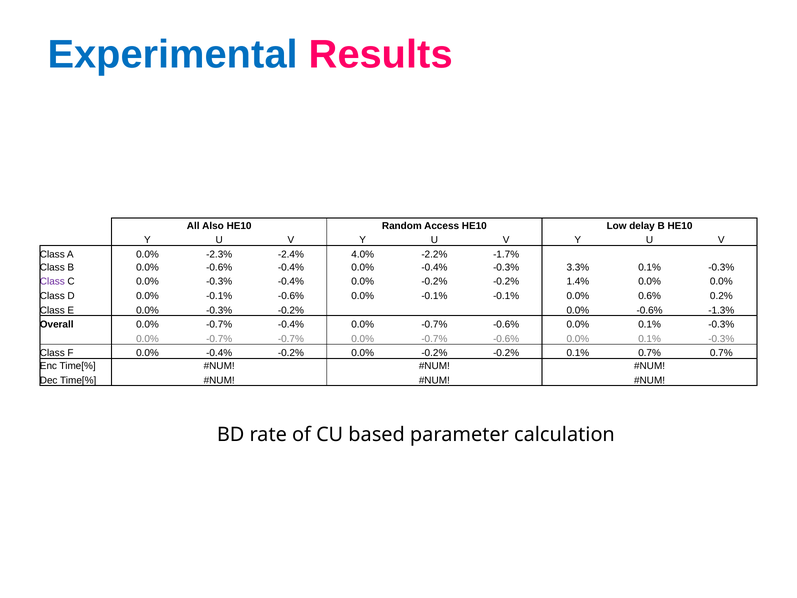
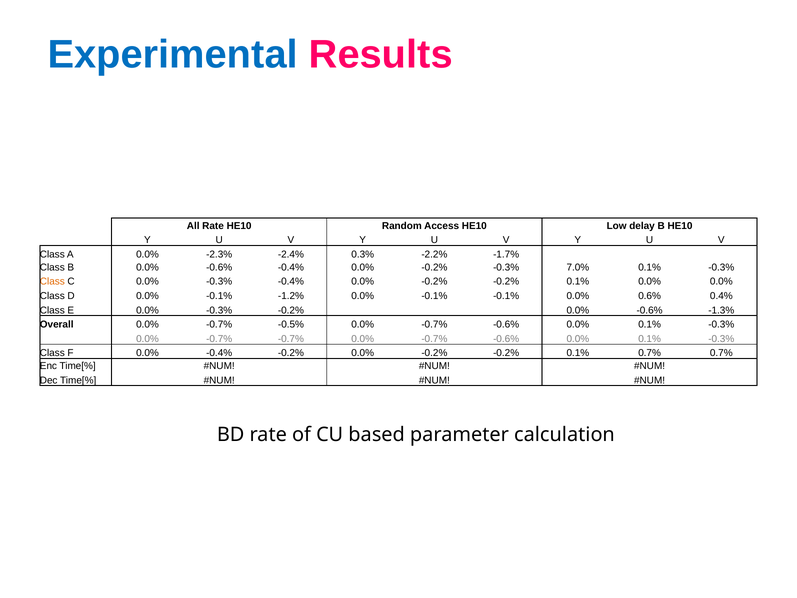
All Also: Also -> Rate
4.0%: 4.0% -> 0.3%
-0.6% -0.4% 0.0% -0.4%: -0.4% -> -0.2%
3.3%: 3.3% -> 7.0%
Class at (52, 282) colour: purple -> orange
1.4% at (578, 282): 1.4% -> 0.1%
-0.1% -0.6%: -0.6% -> -1.2%
0.2%: 0.2% -> 0.4%
-0.7% -0.4%: -0.4% -> -0.5%
